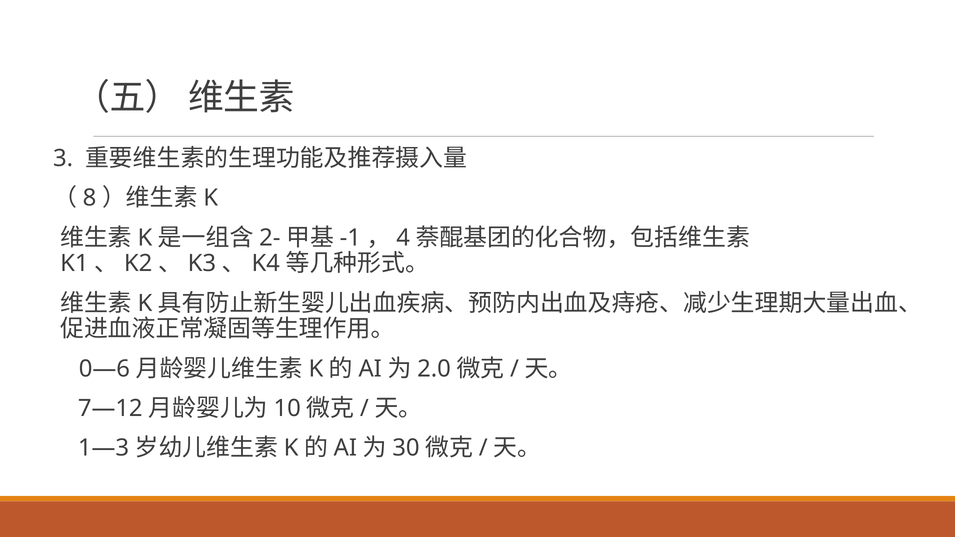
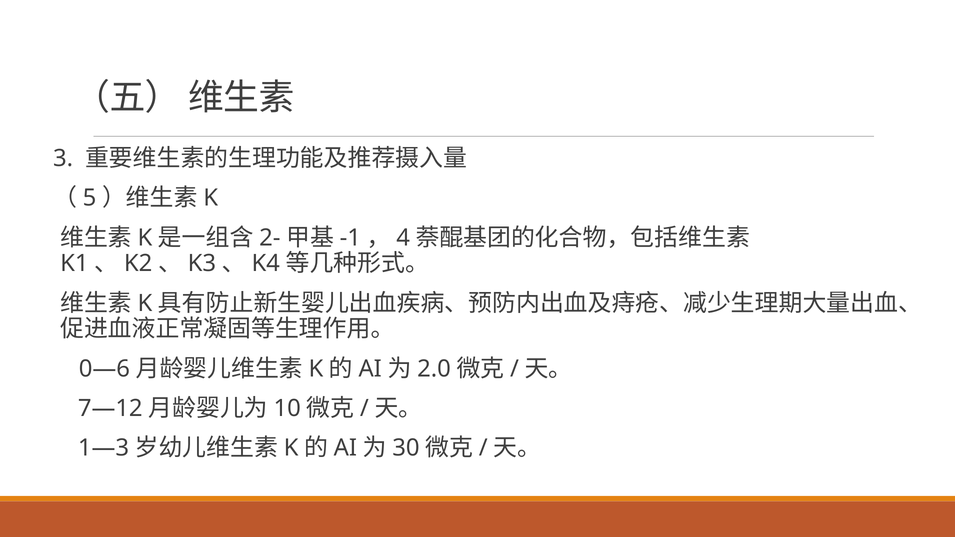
8: 8 -> 5
